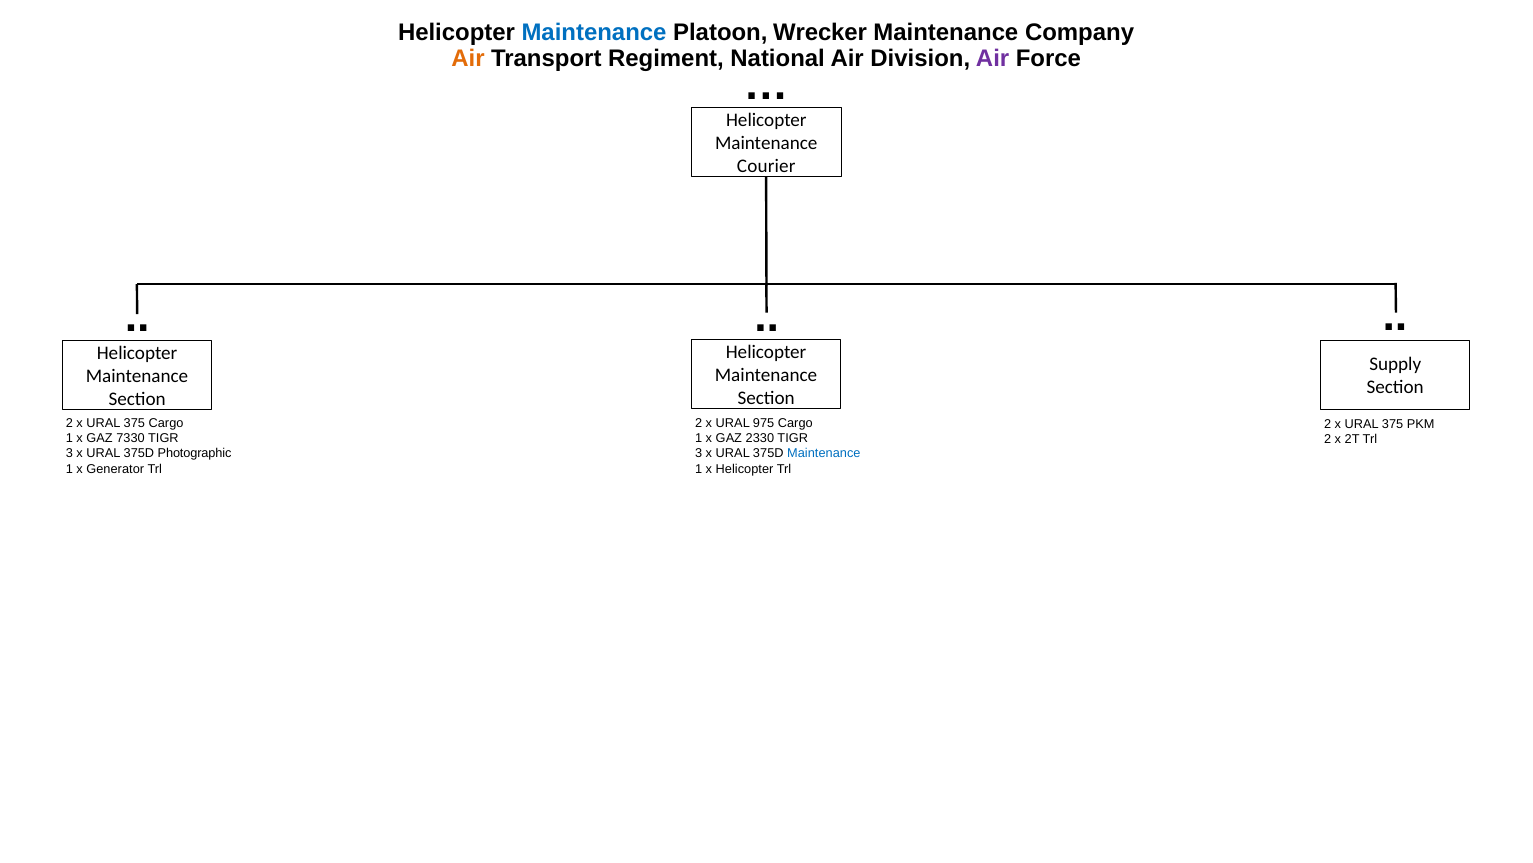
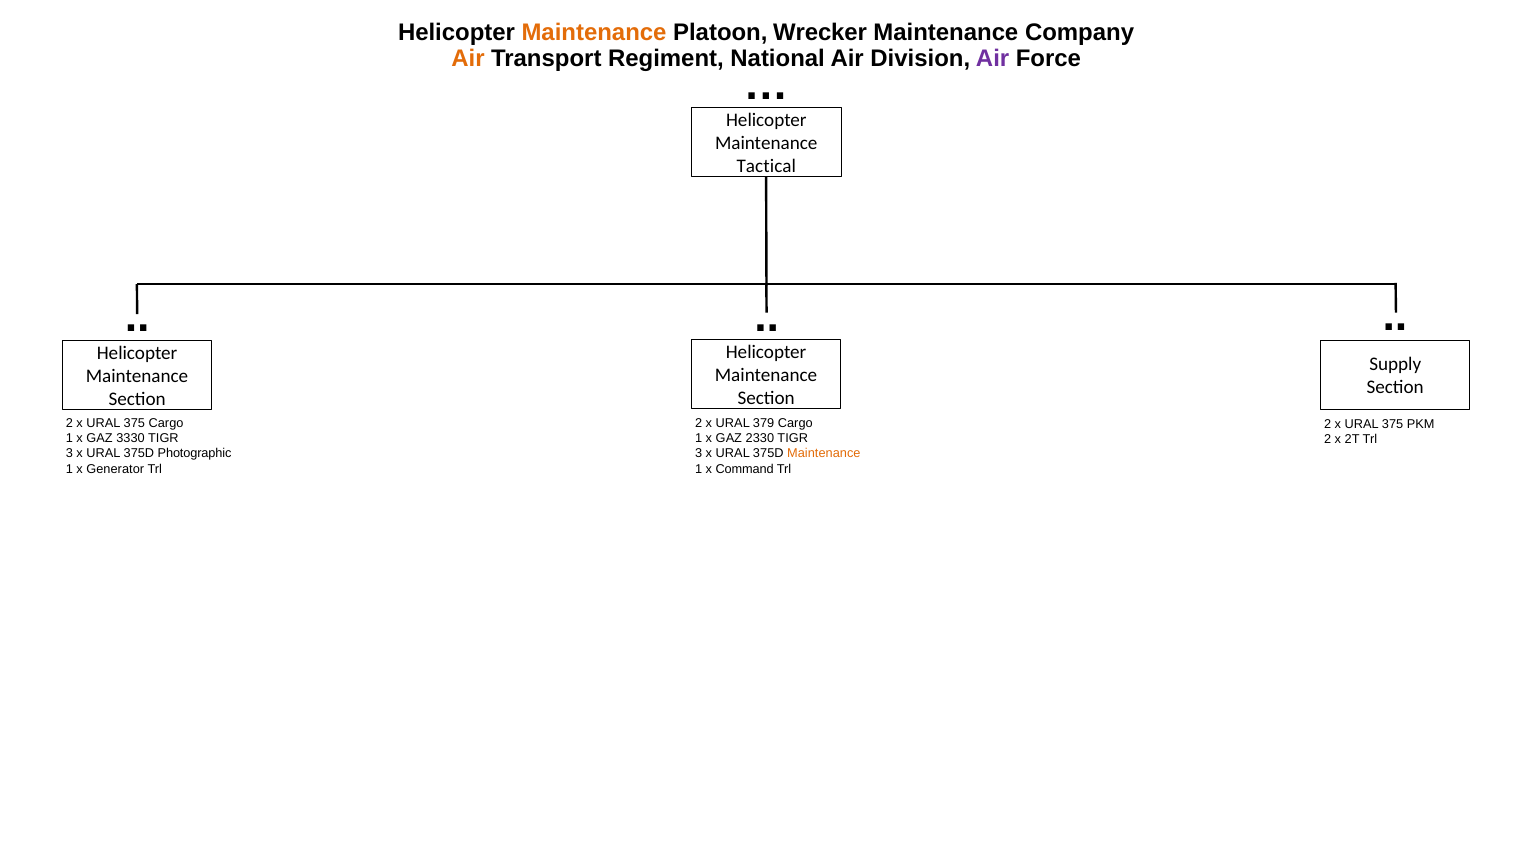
Maintenance at (594, 32) colour: blue -> orange
Courier: Courier -> Tactical
975: 975 -> 379
7330: 7330 -> 3330
Maintenance at (824, 453) colour: blue -> orange
x Helicopter: Helicopter -> Command
